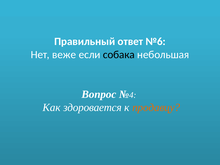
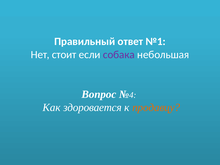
№6: №6 -> №1
веже: веже -> стоит
собака colour: black -> purple
